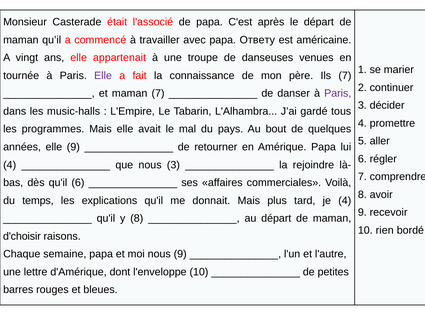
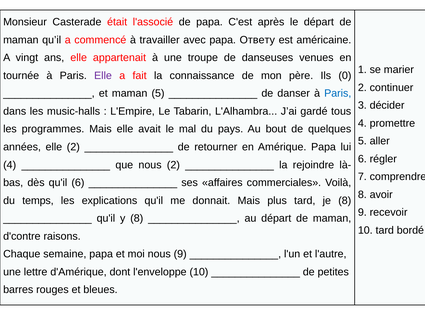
Ils 7: 7 -> 0
maman 7: 7 -> 5
Paris at (338, 93) colour: purple -> blue
elle 9: 9 -> 2
nous 3: 3 -> 2
je 4: 4 -> 8
10 rien: rien -> tard
d'choisir: d'choisir -> d'contre
